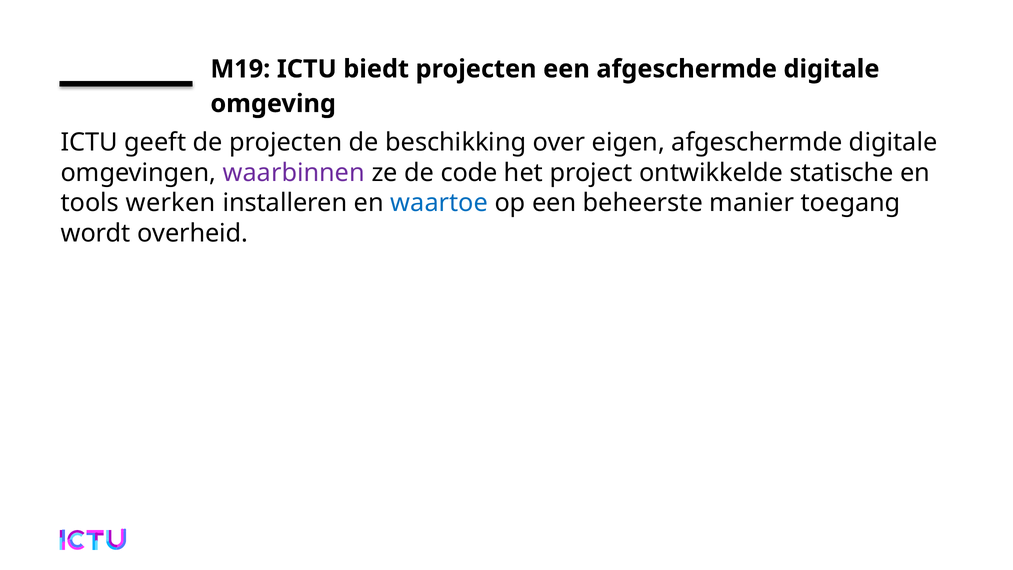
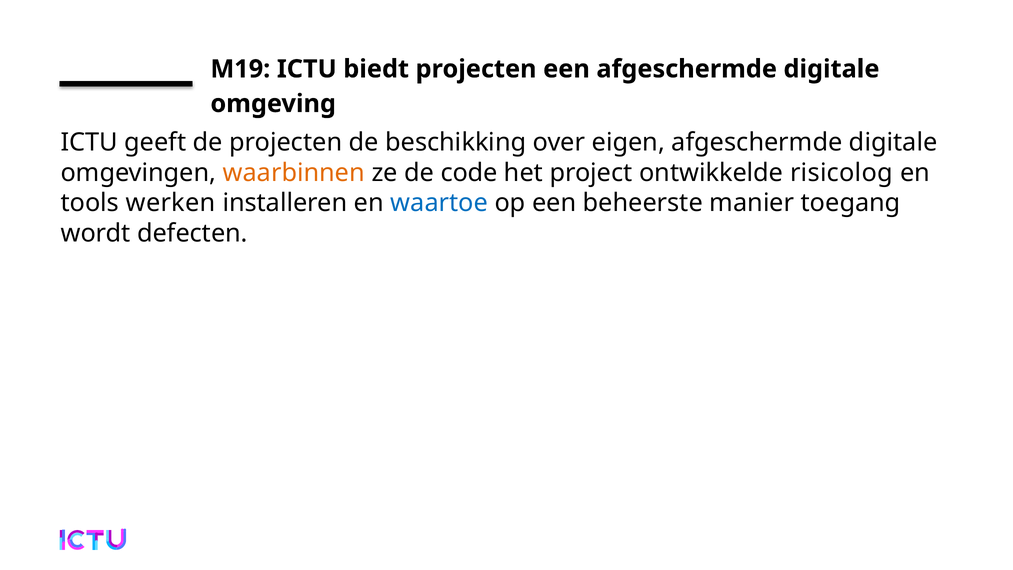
waarbinnen colour: purple -> orange
statische: statische -> risicolog
overheid: overheid -> defecten
